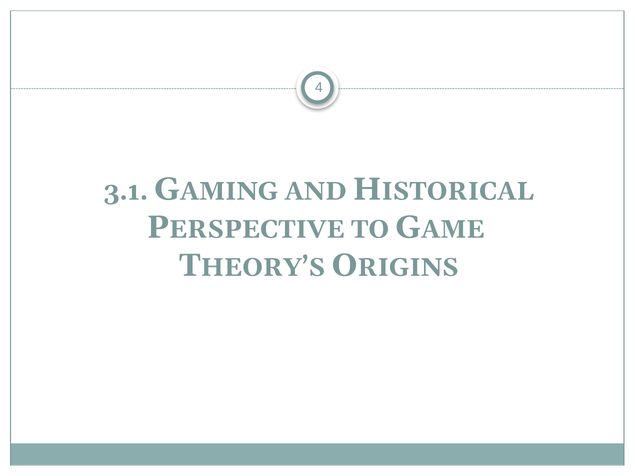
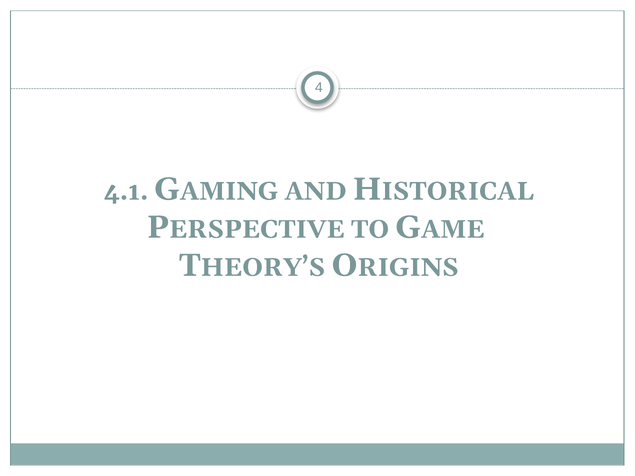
3.1: 3.1 -> 4.1
